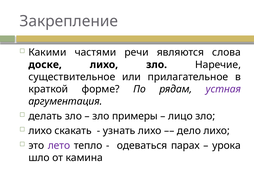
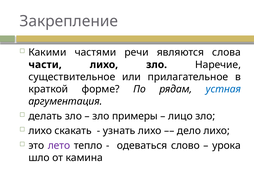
доске: доске -> части
устная colour: purple -> blue
парах: парах -> слово
